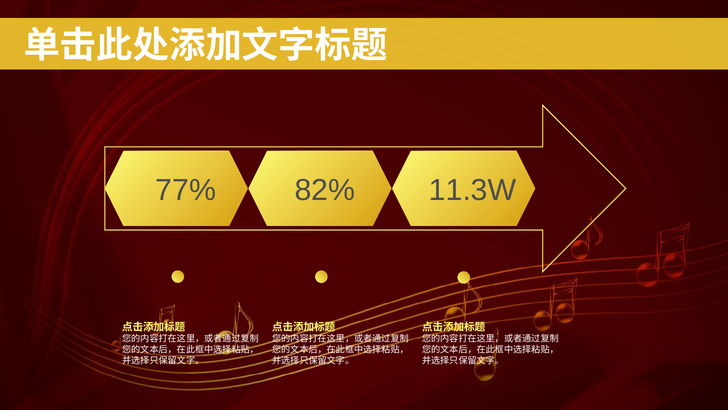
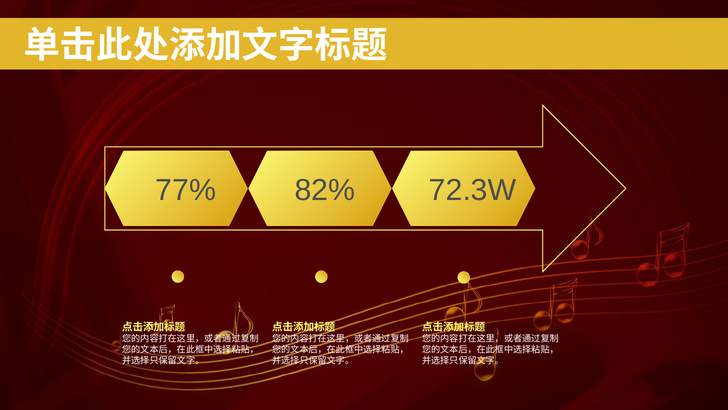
11.3W: 11.3W -> 72.3W
